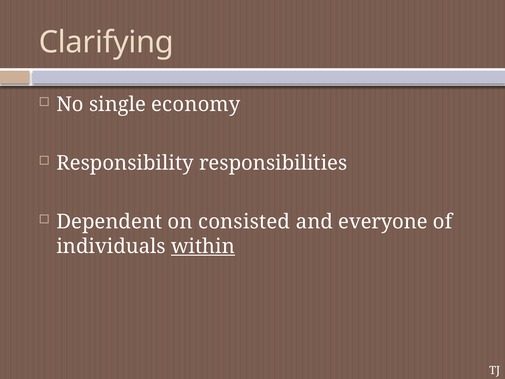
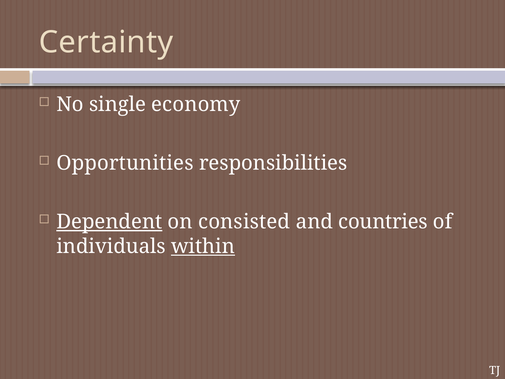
Clarifying: Clarifying -> Certainty
Responsibility: Responsibility -> Opportunities
Dependent underline: none -> present
everyone: everyone -> countries
